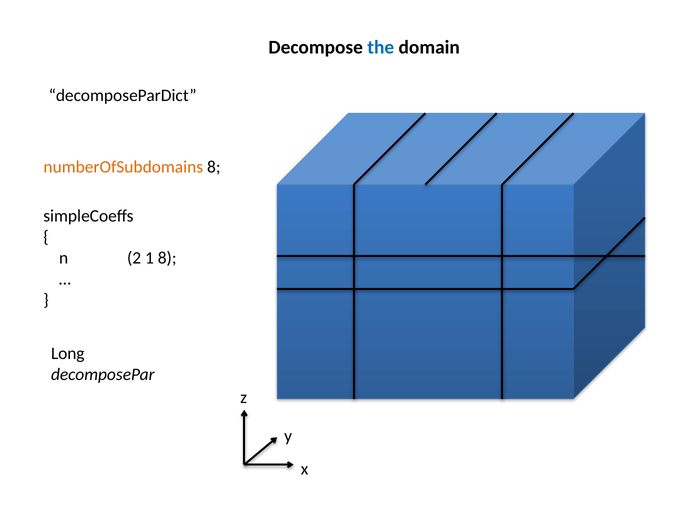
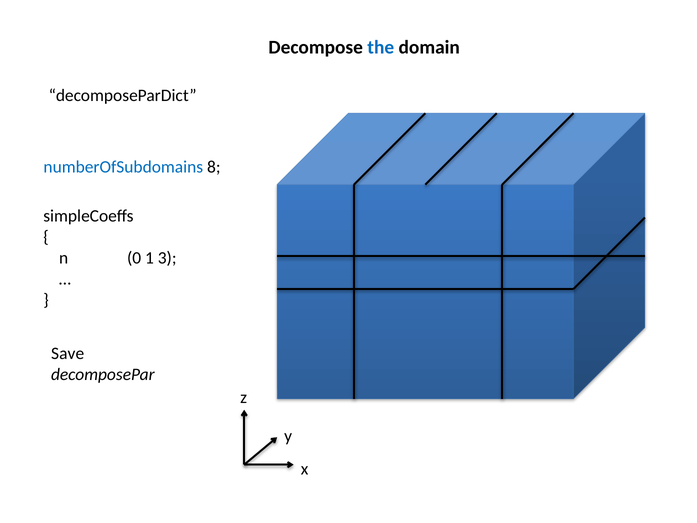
numberOfSubdomains colour: orange -> blue
2: 2 -> 0
1 8: 8 -> 3
Long: Long -> Save
